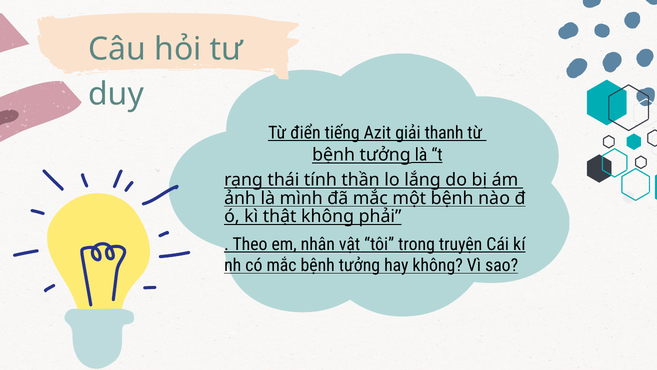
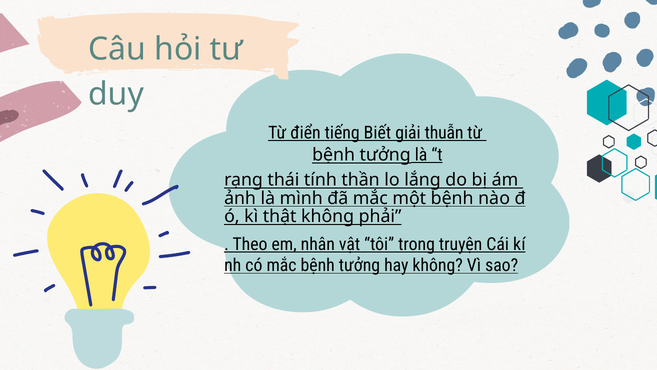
Azit: Azit -> Biết
thanh: thanh -> thuẫn
